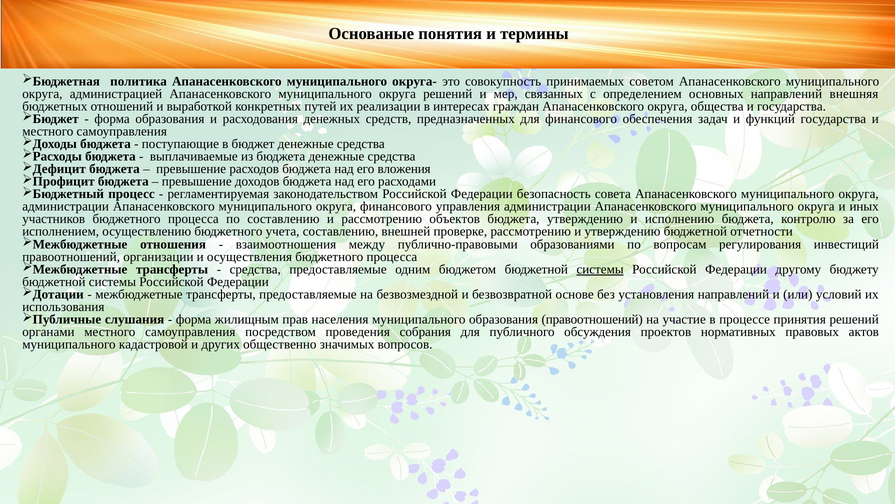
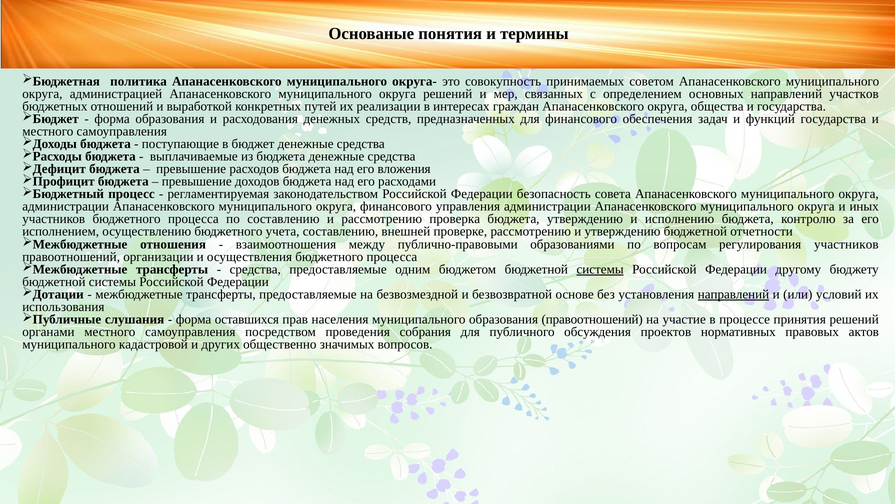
внешняя: внешняя -> участков
объектов: объектов -> проверка
регулирования инвестиций: инвестиций -> участников
направлений at (733, 294) underline: none -> present
жилищным: жилищным -> оставшихся
